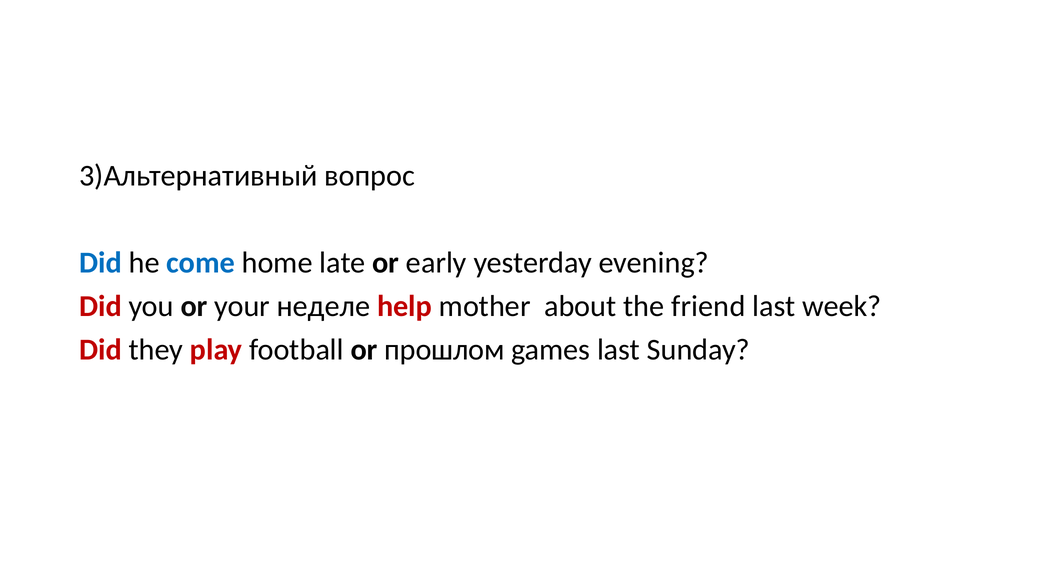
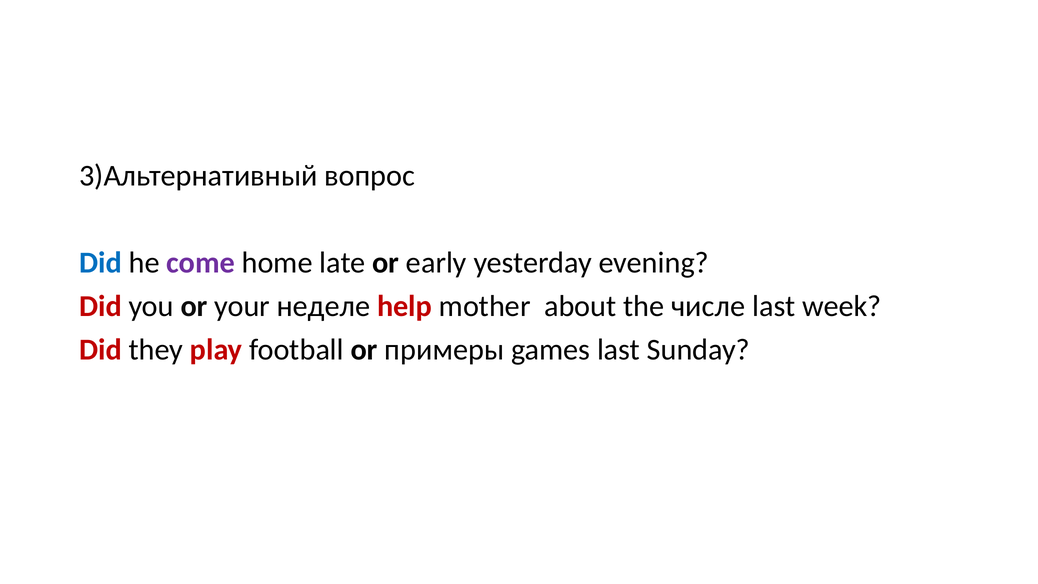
come colour: blue -> purple
friend: friend -> числе
прошлом: прошлом -> примеры
